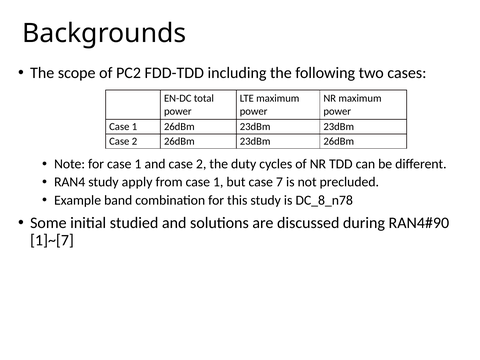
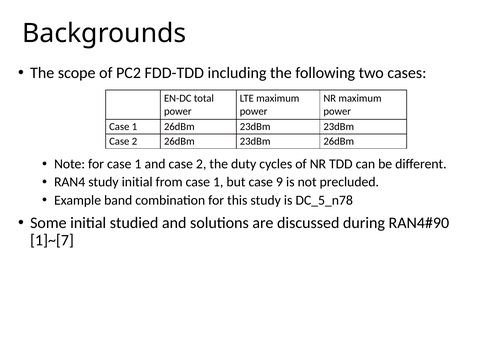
study apply: apply -> initial
7: 7 -> 9
DC_8_n78: DC_8_n78 -> DC_5_n78
